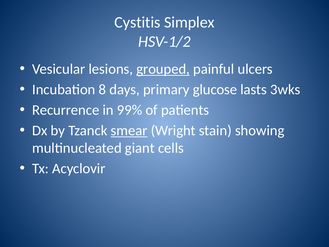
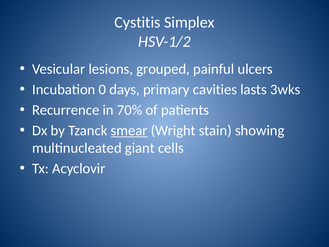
grouped underline: present -> none
8: 8 -> 0
glucose: glucose -> cavities
99%: 99% -> 70%
